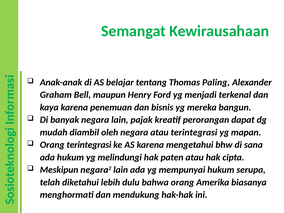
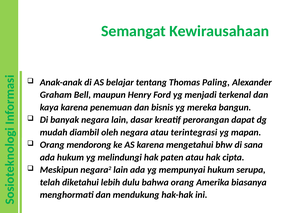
pajak: pajak -> dasar
Orang terintegrasi: terintegrasi -> mendorong
